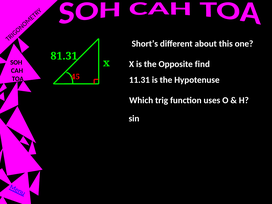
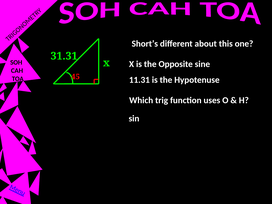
81.31: 81.31 -> 31.31
find: find -> sine
